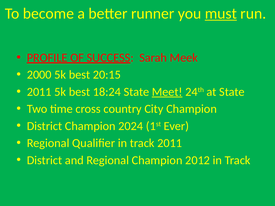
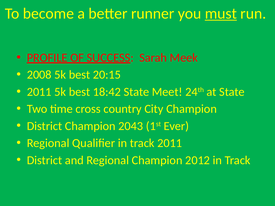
2000: 2000 -> 2008
18:24: 18:24 -> 18:42
Meet underline: present -> none
2024: 2024 -> 2043
